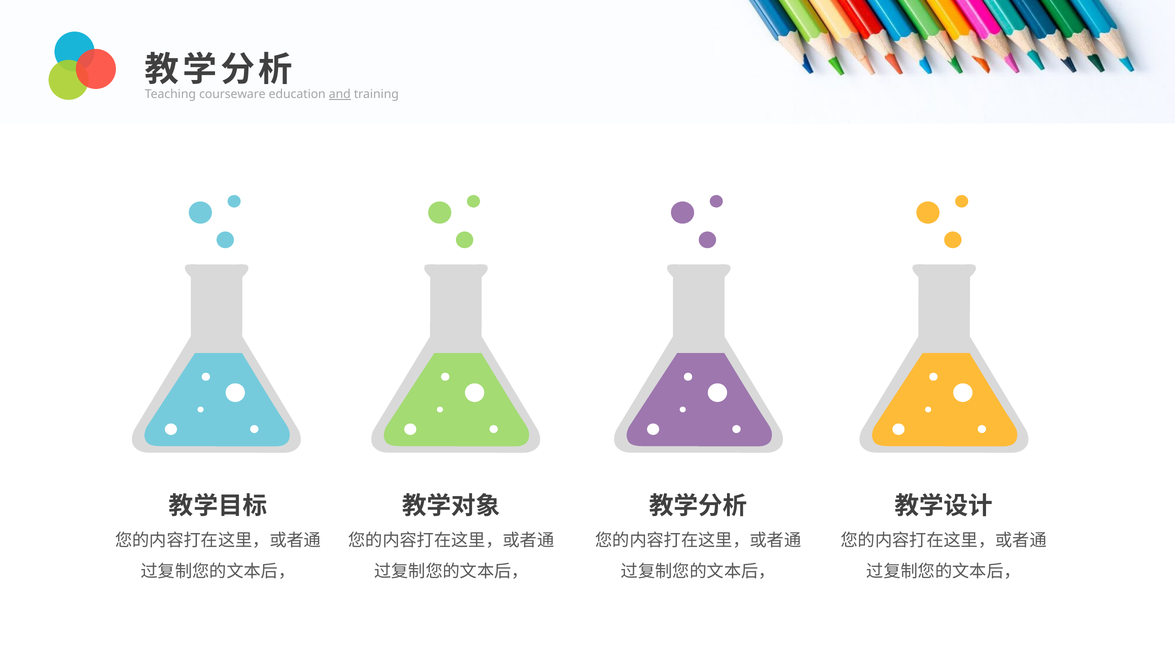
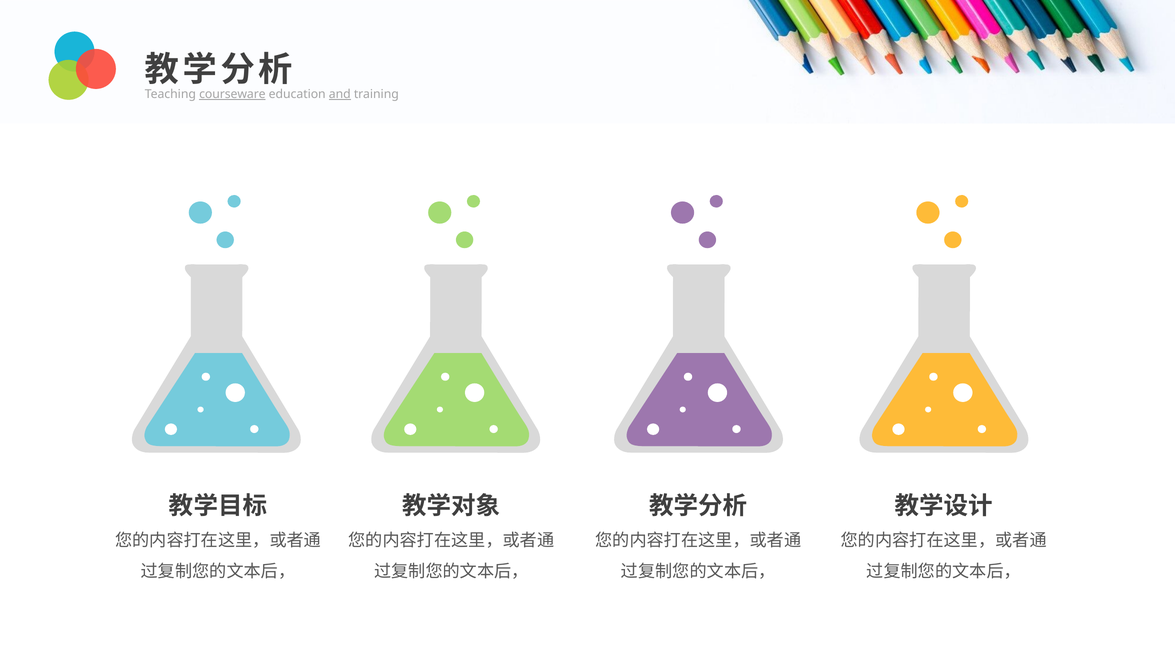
courseware underline: none -> present
